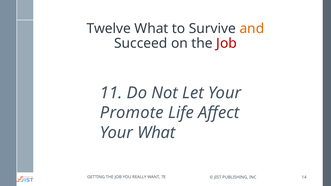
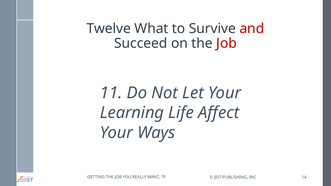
and colour: orange -> red
Promote: Promote -> Learning
Your What: What -> Ways
